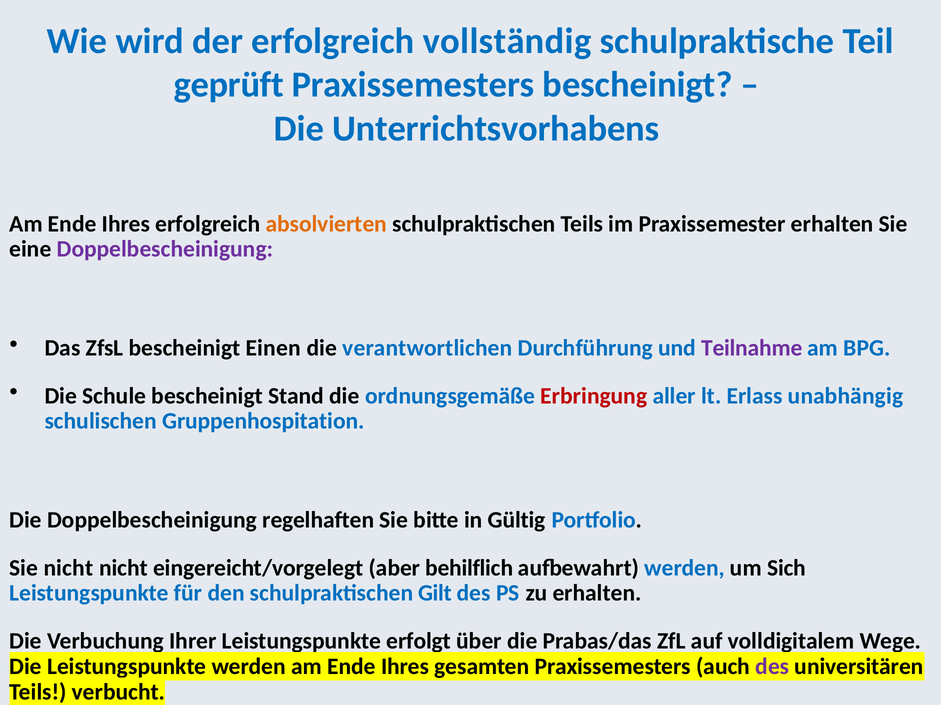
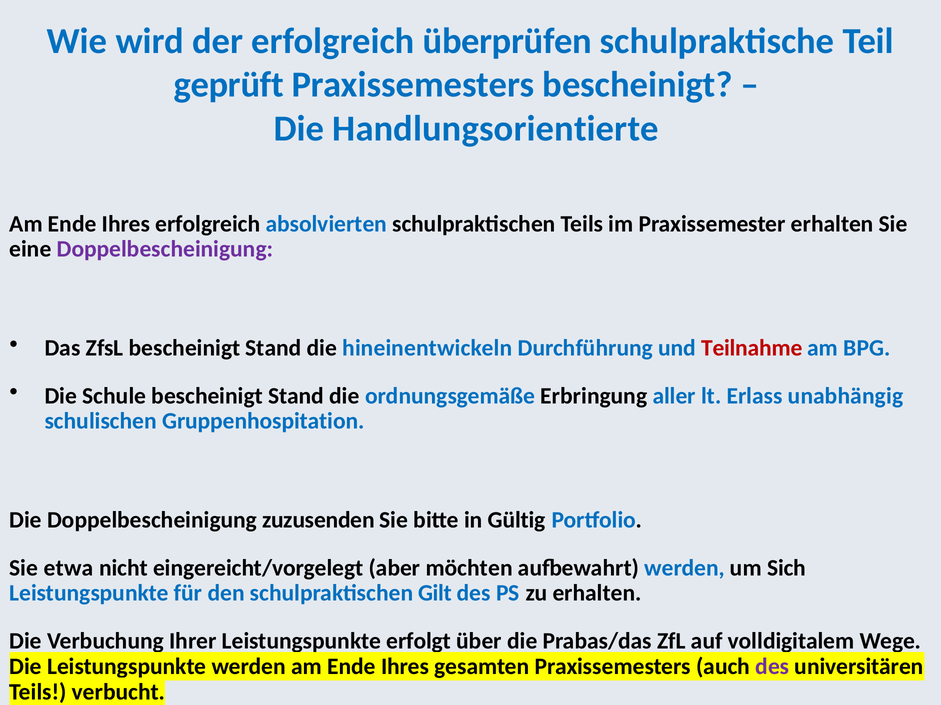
vollständig: vollständig -> überprüfen
Unterrichtsvorhabens: Unterrichtsvorhabens -> Handlungsorientierte
absolvierten colour: orange -> blue
ZfsL bescheinigt Einen: Einen -> Stand
verantwortlichen: verantwortlichen -> hineinentwickeln
Teilnahme colour: purple -> red
Erbringung colour: red -> black
regelhaften: regelhaften -> zuzusenden
Sie nicht: nicht -> etwa
behilflich: behilflich -> möchten
